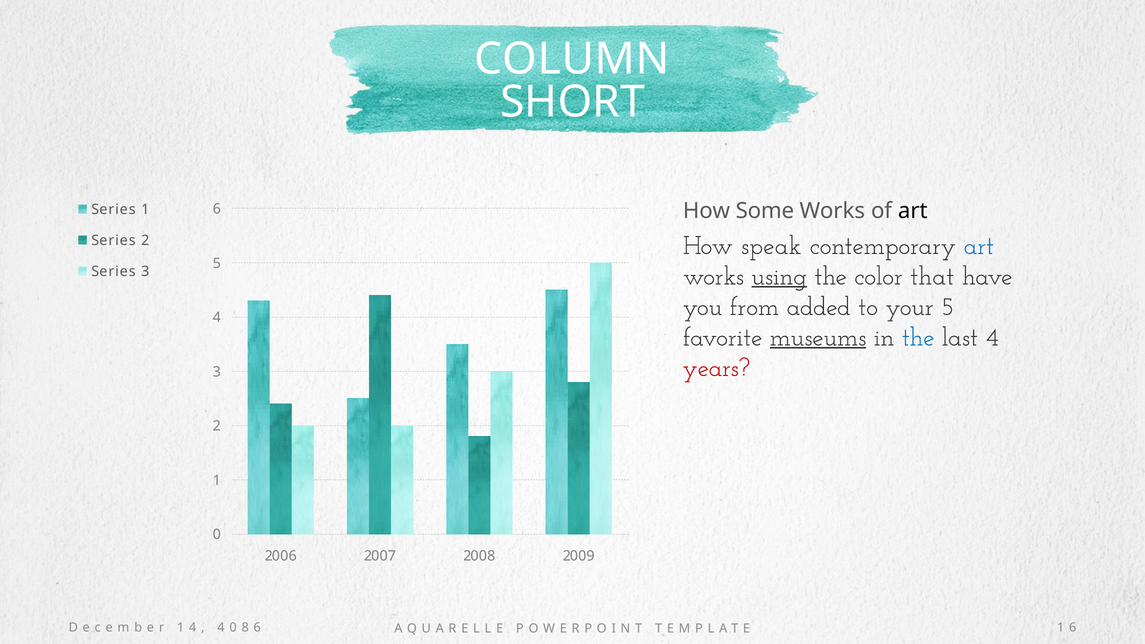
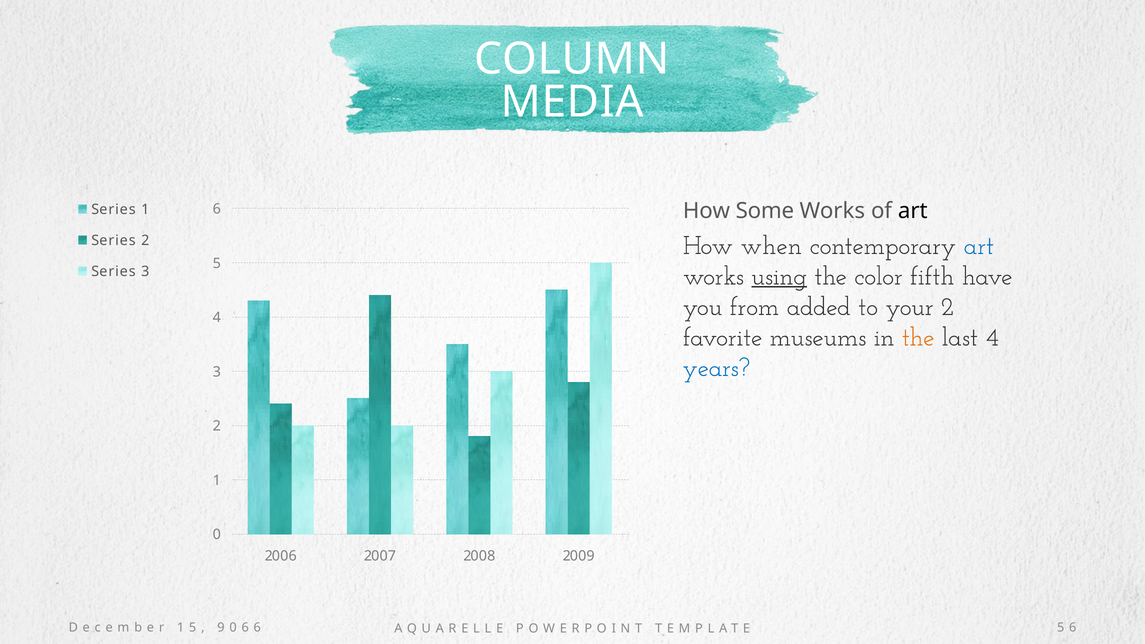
SHORT: SHORT -> MEDIA
speak: speak -> when
that: that -> fifth
your 5: 5 -> 2
museums underline: present -> none
the at (918, 337) colour: blue -> orange
years colour: red -> blue
1 4: 4 -> 5
4 at (221, 627): 4 -> 9
8 at (245, 627): 8 -> 6
1 at (1061, 627): 1 -> 5
